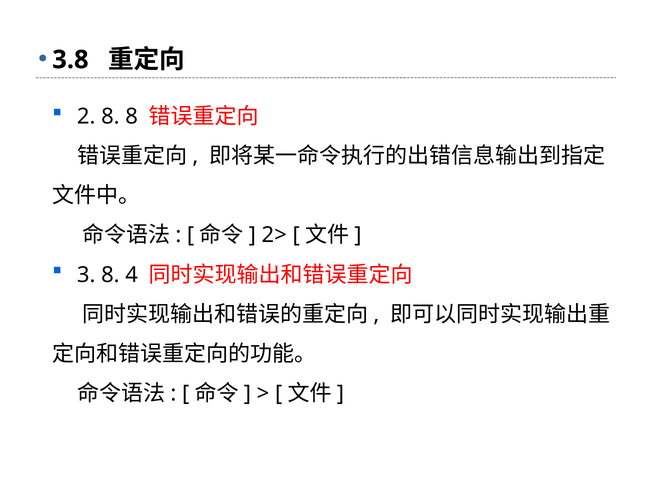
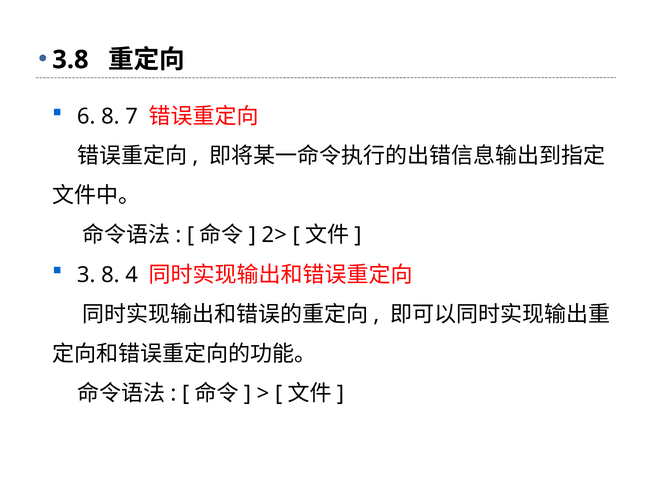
2: 2 -> 6
8 8: 8 -> 7
